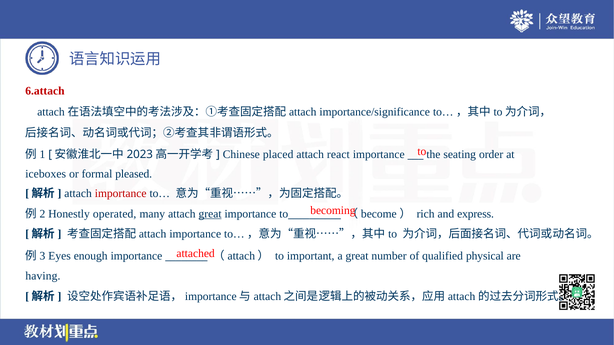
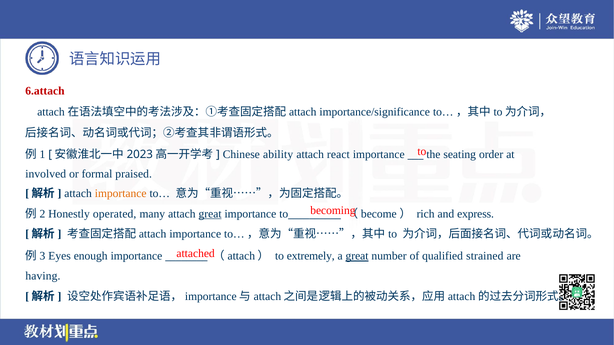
placed: placed -> ability
iceboxes: iceboxes -> involved
pleased: pleased -> praised
importance at (121, 194) colour: red -> orange
important: important -> extremely
great at (357, 256) underline: none -> present
physical: physical -> strained
